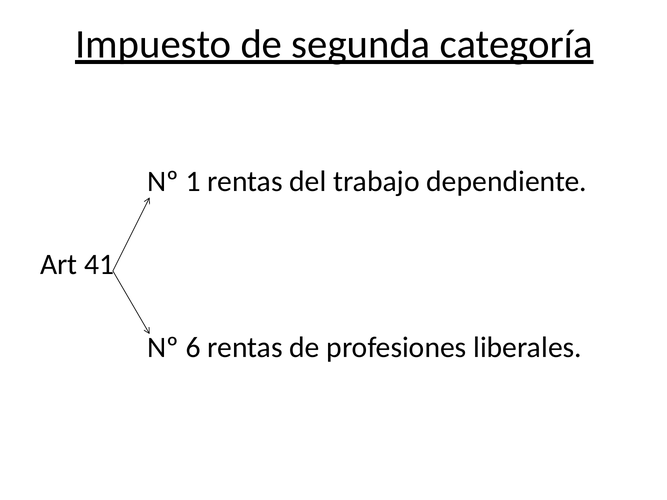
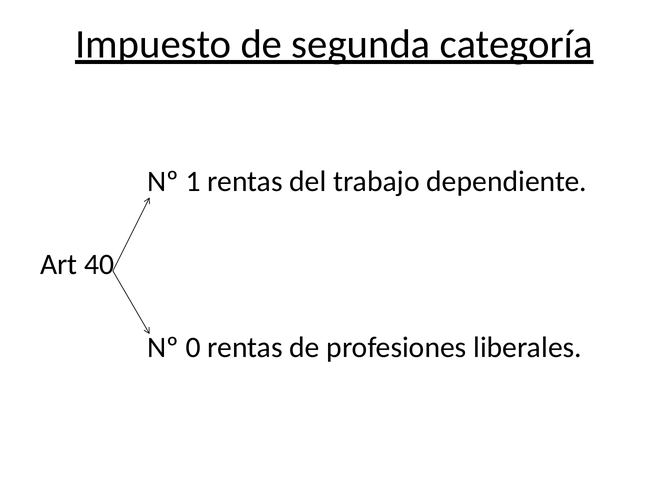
41: 41 -> 40
6: 6 -> 0
